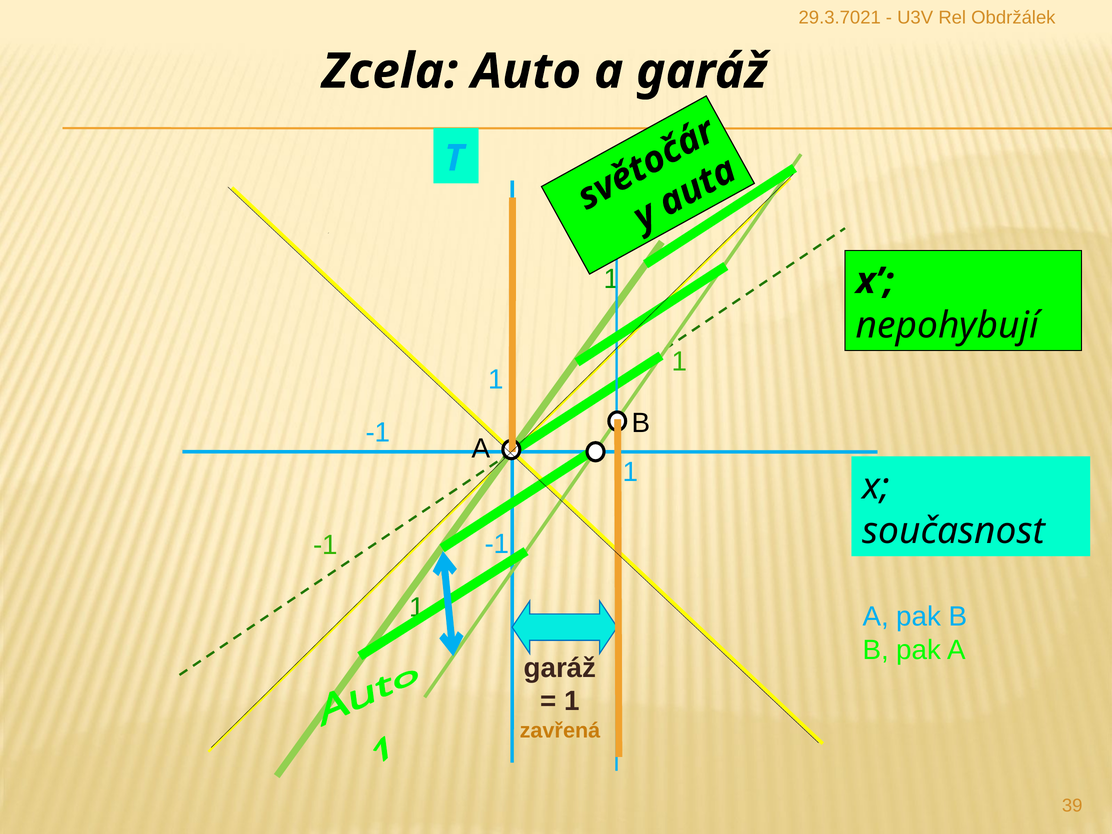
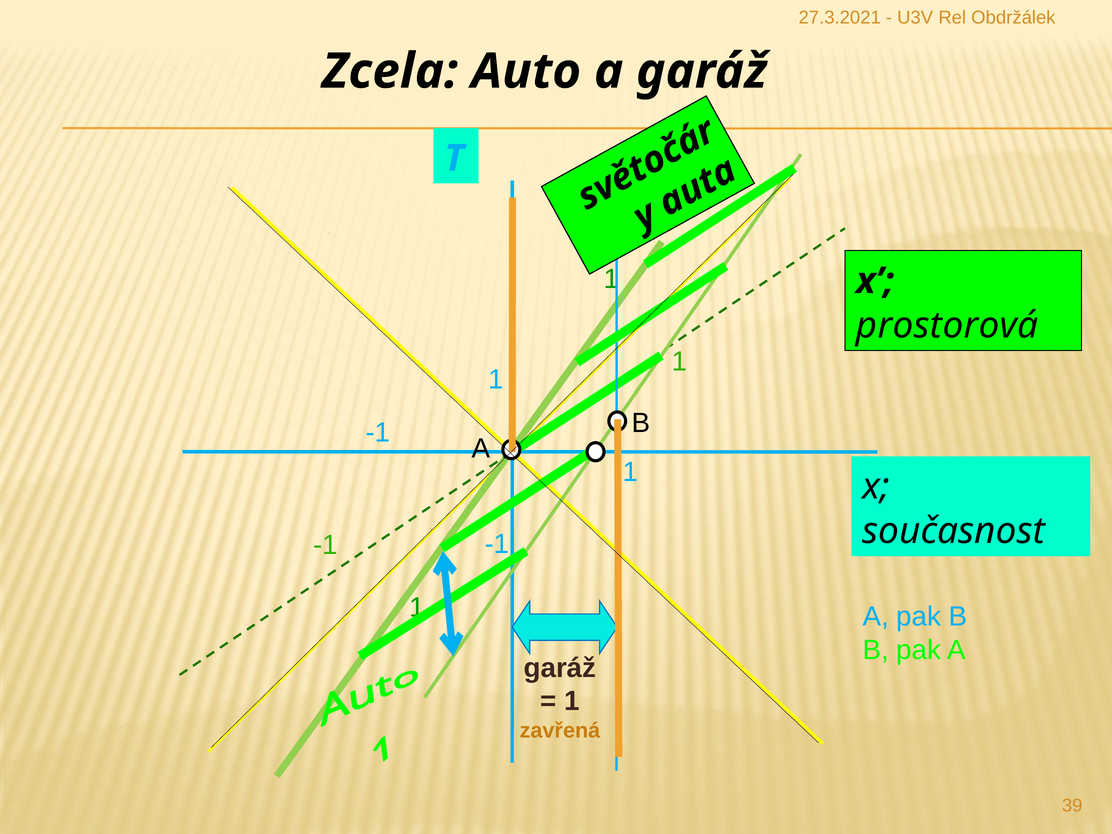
29.3.7021: 29.3.7021 -> 27.3.2021
nepohybují: nepohybují -> prostorová
